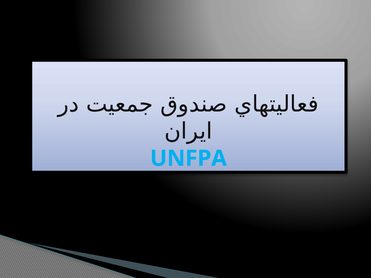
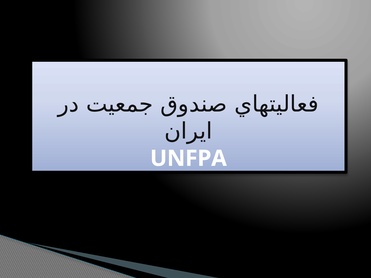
UNFPA colour: light blue -> white
